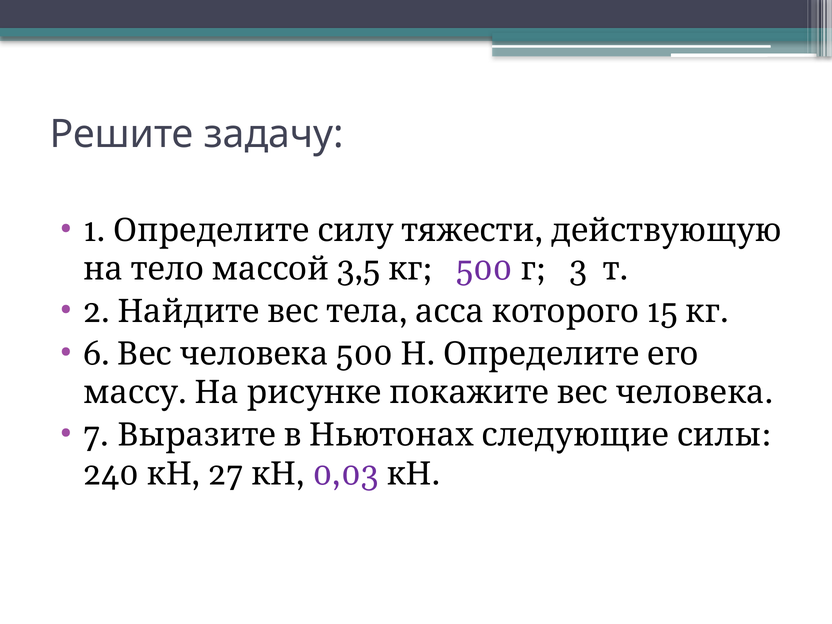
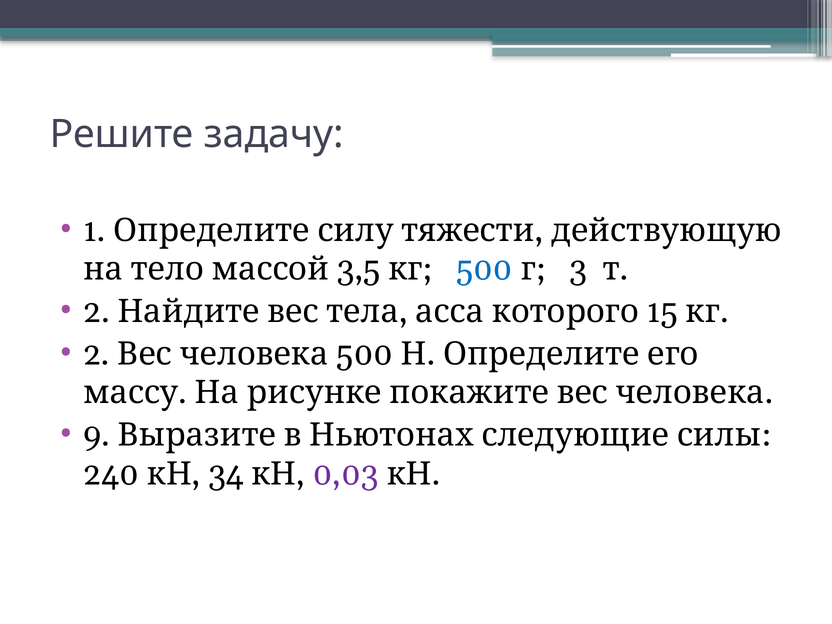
500 at (484, 269) colour: purple -> blue
6 at (96, 354): 6 -> 2
7: 7 -> 9
27: 27 -> 34
